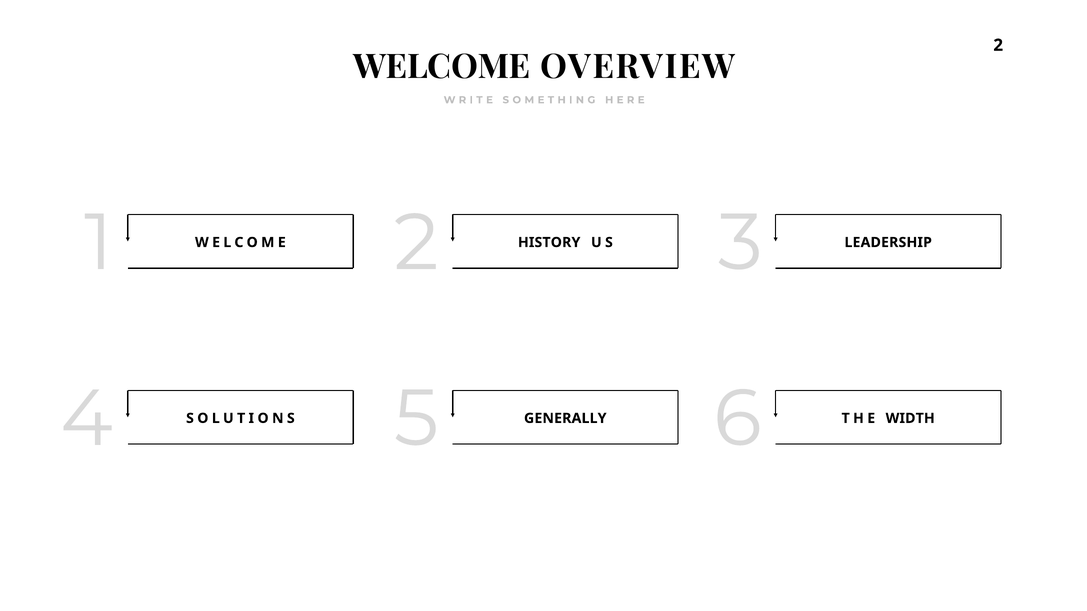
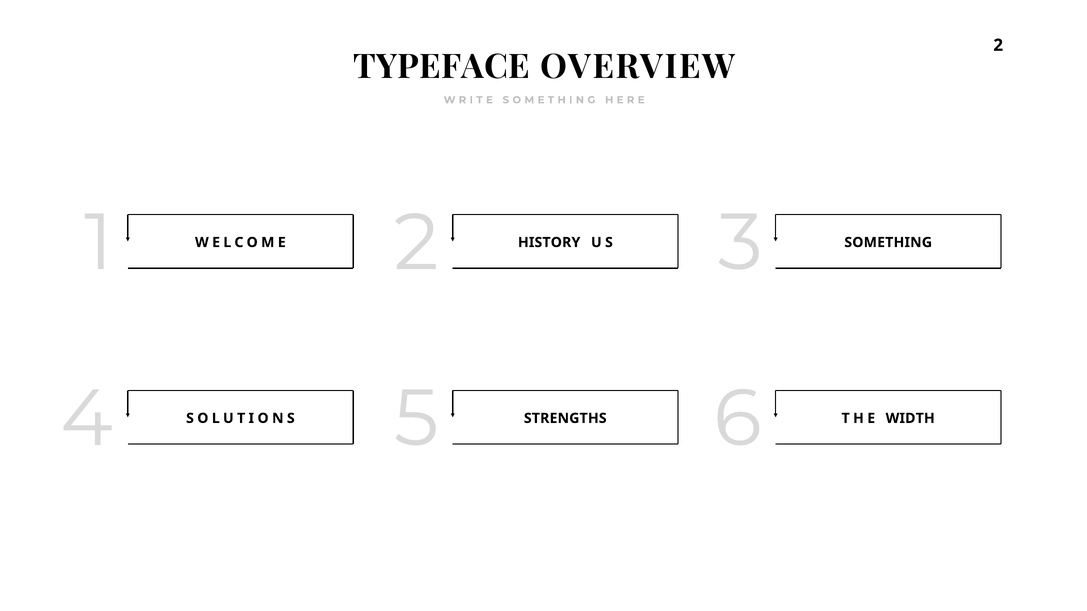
WELCOME at (442, 67): WELCOME -> TYPEFACE
LEADERSHIP: LEADERSHIP -> SOMETHING
GENERALLY: GENERALLY -> STRENGTHS
